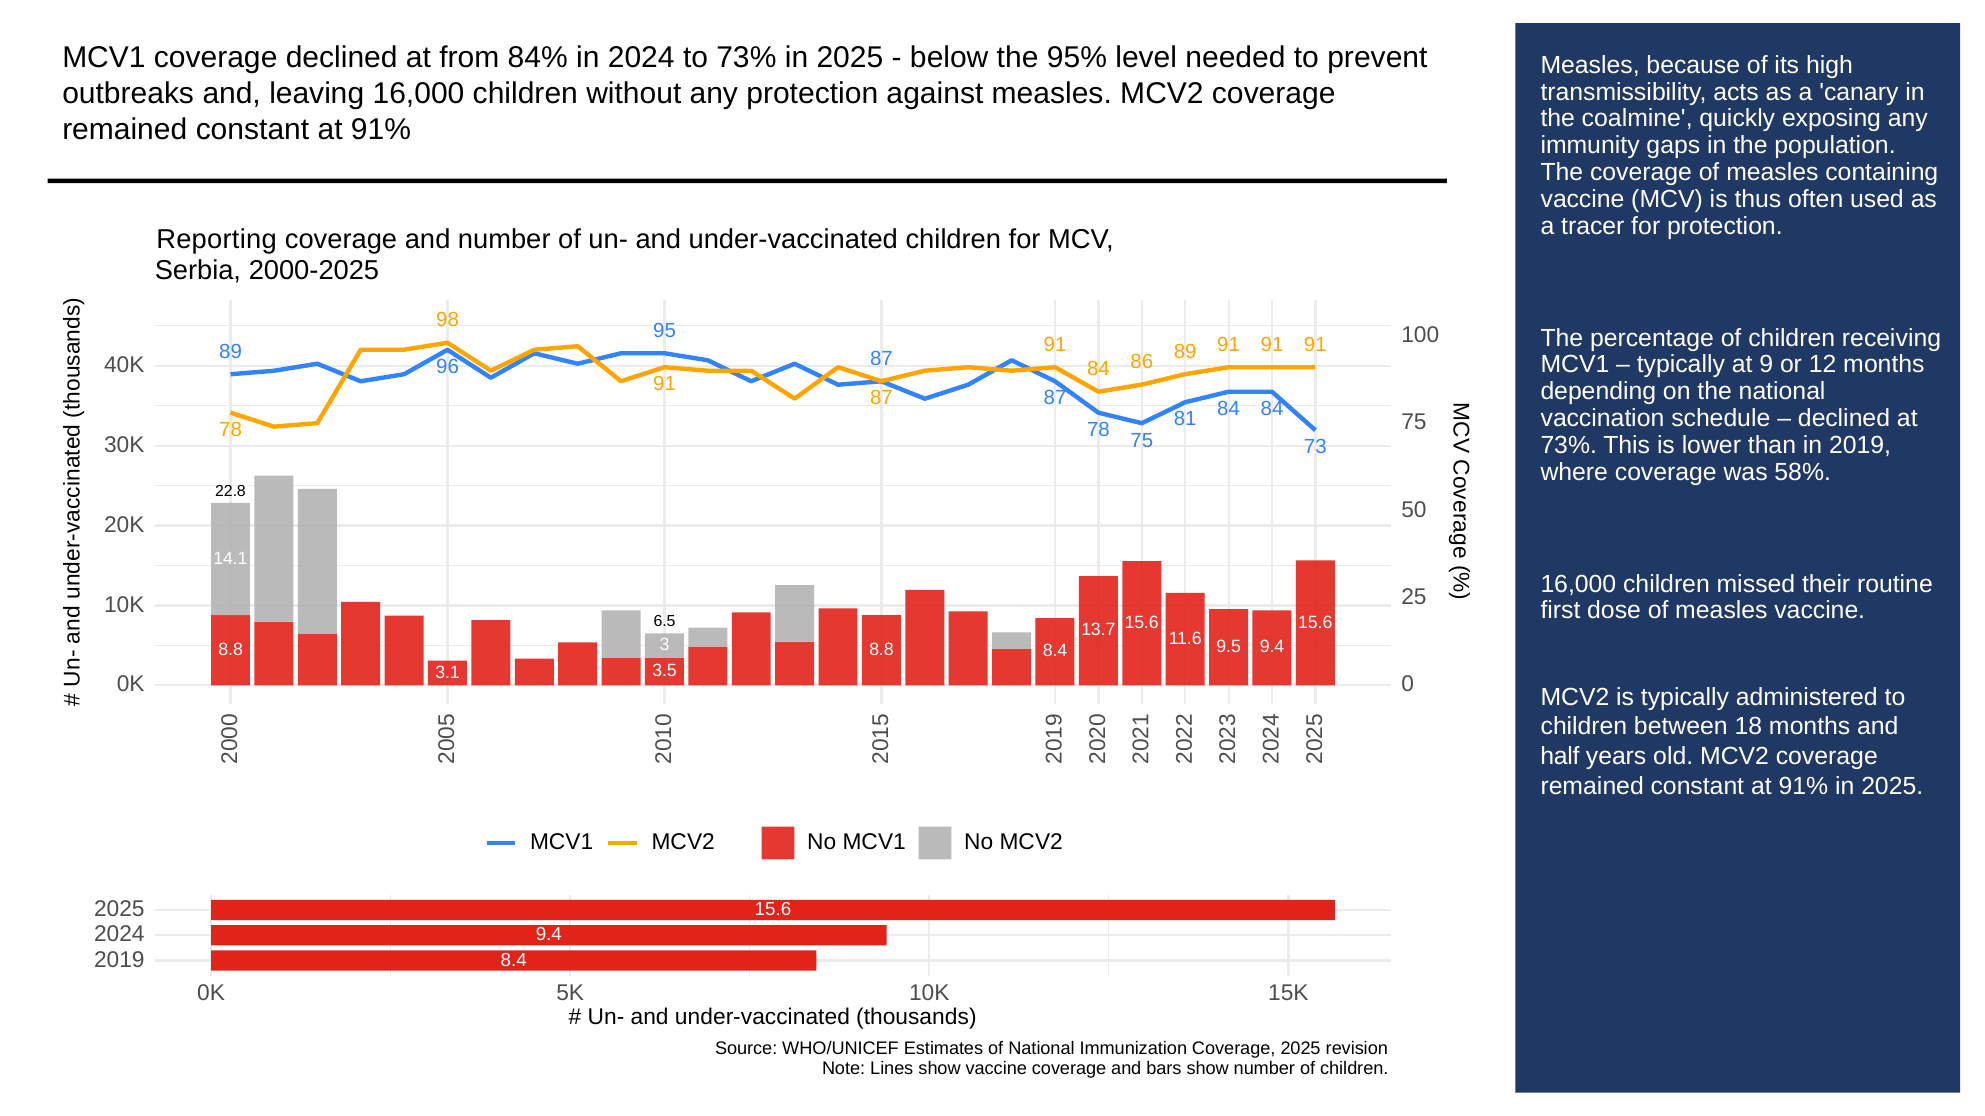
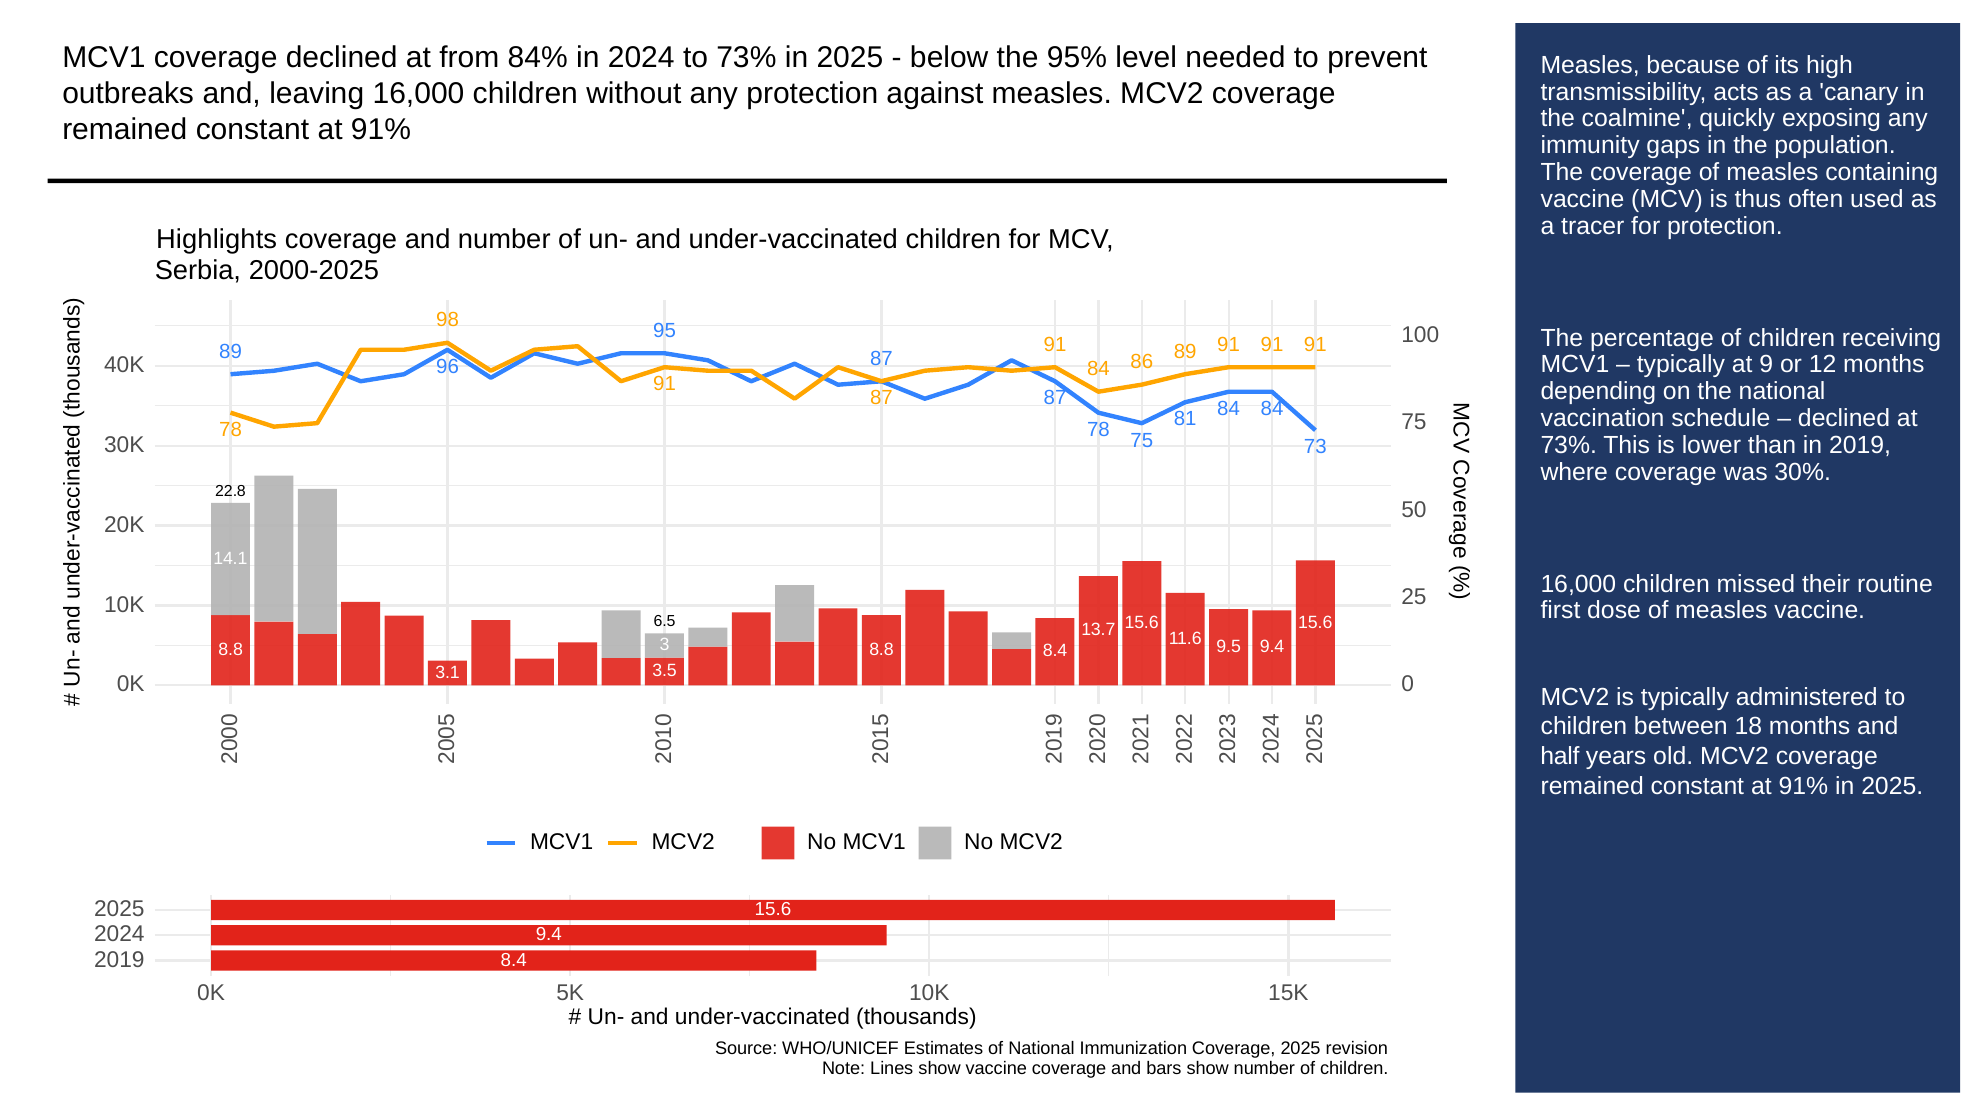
Reporting: Reporting -> Highlights
58%: 58% -> 30%
